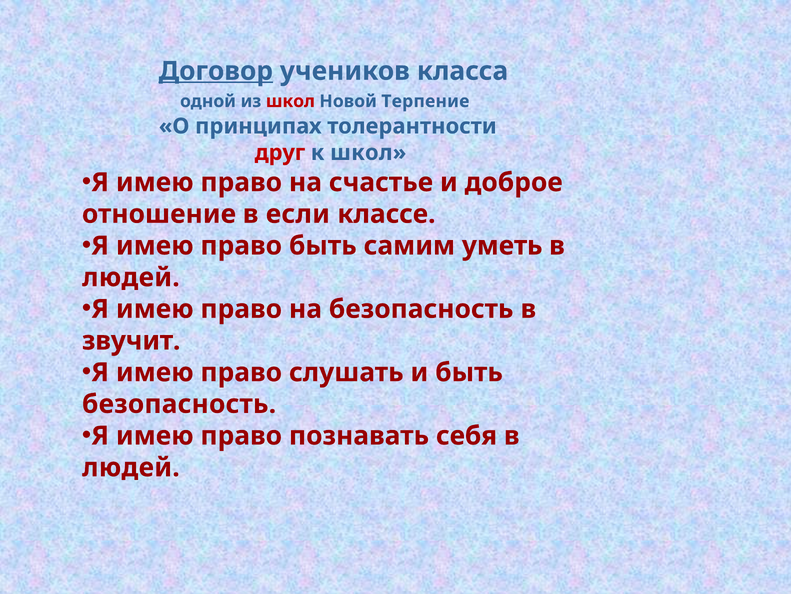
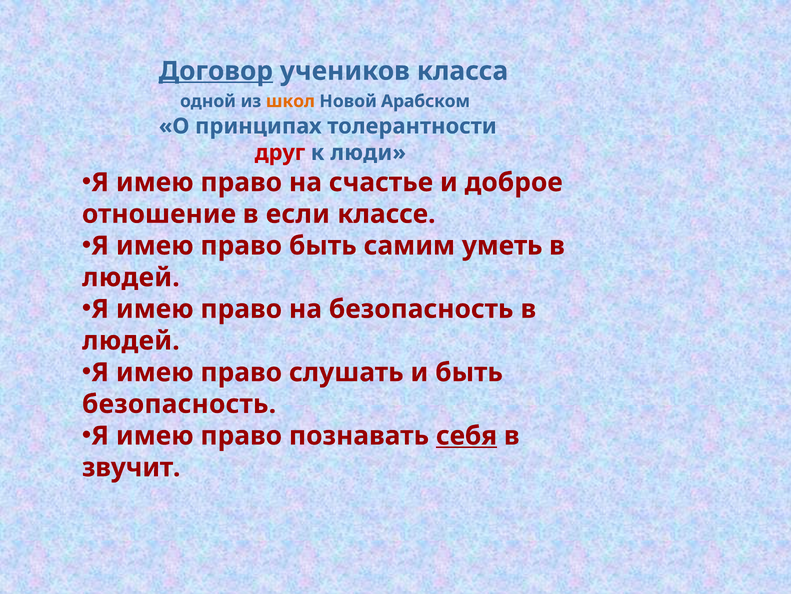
школ at (290, 101) colour: red -> orange
Терпение: Терпение -> Арабском
к школ: школ -> люди
звучит at (131, 340): звучит -> людей
себя underline: none -> present
людей at (131, 467): людей -> звучит
